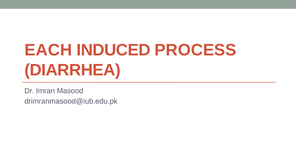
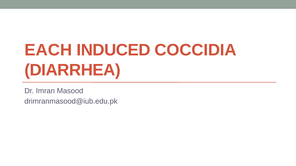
PROCESS: PROCESS -> COCCIDIA
